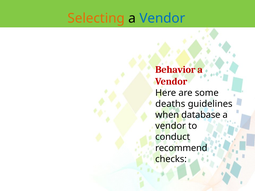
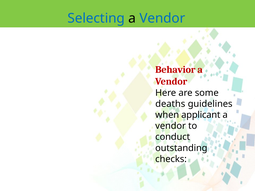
Selecting colour: orange -> blue
database: database -> applicant
recommend: recommend -> outstanding
